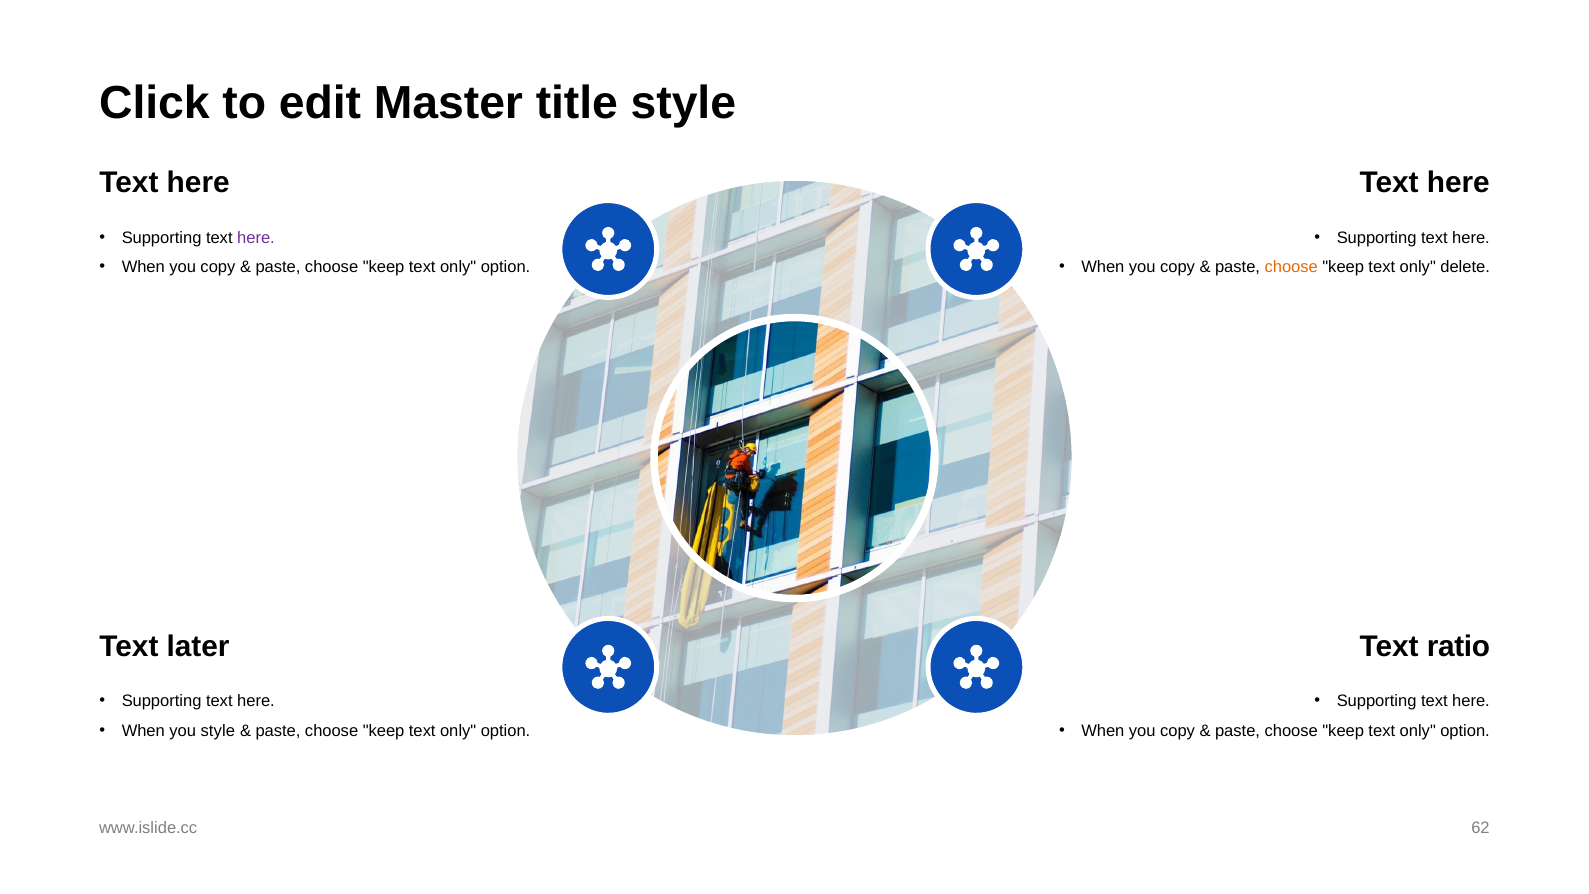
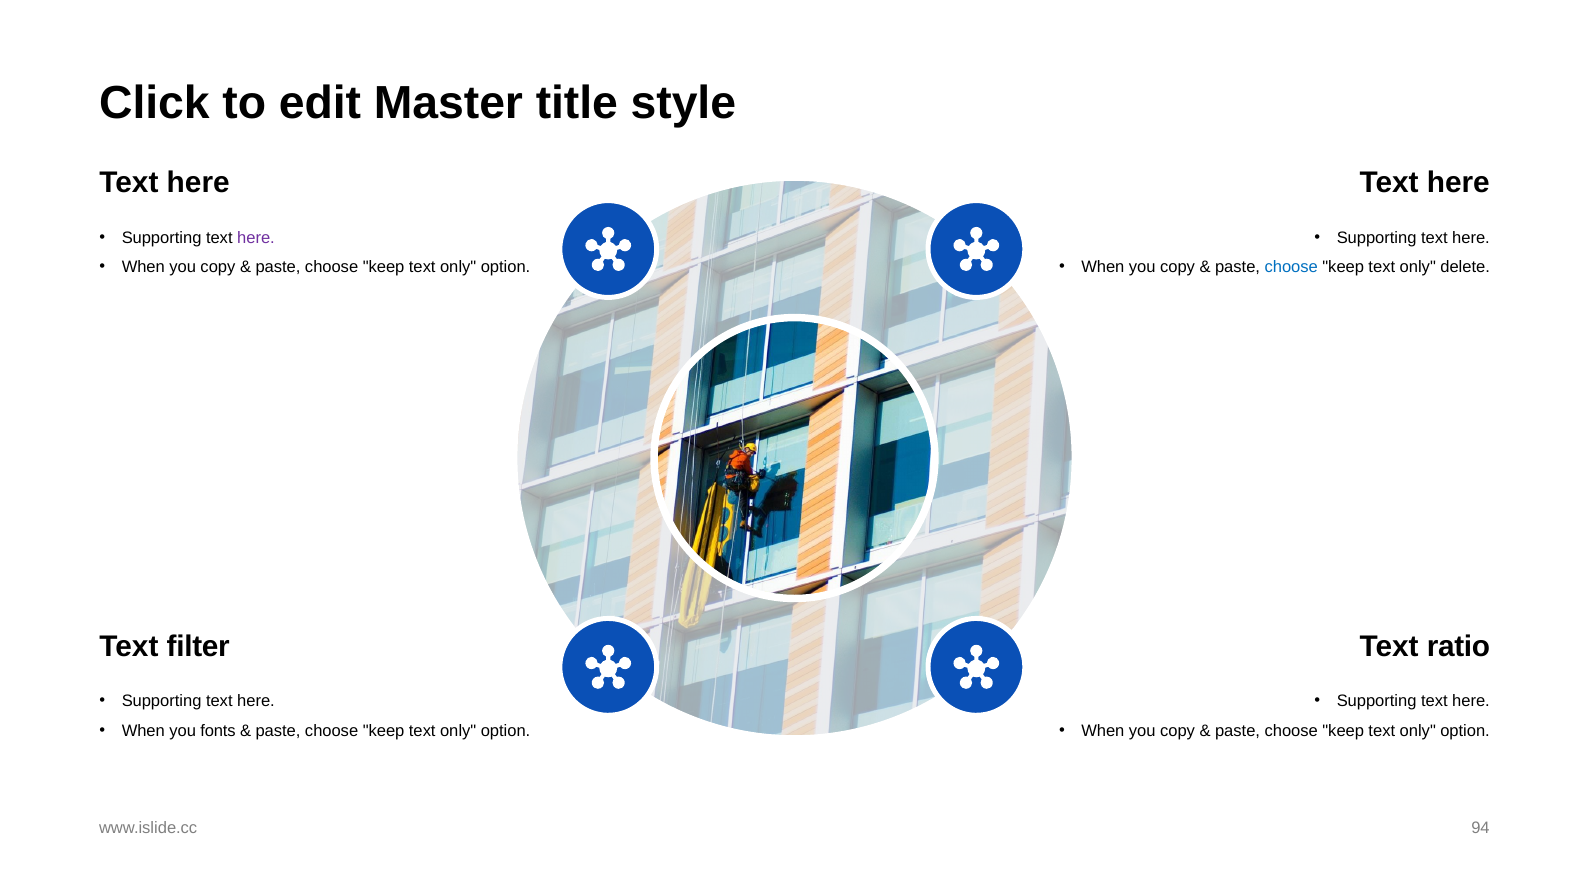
choose at (1291, 267) colour: orange -> blue
later: later -> filter
you style: style -> fonts
62: 62 -> 94
